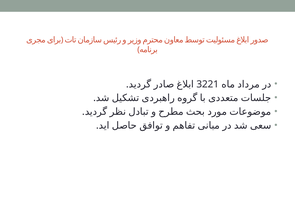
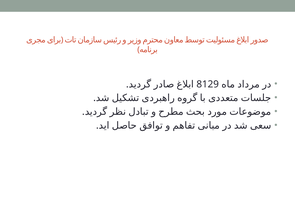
3221: 3221 -> 8129
